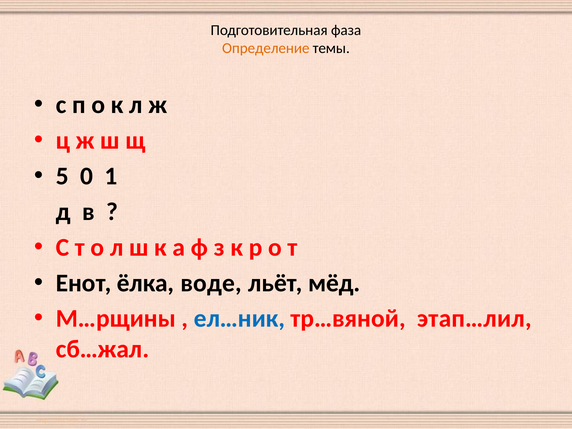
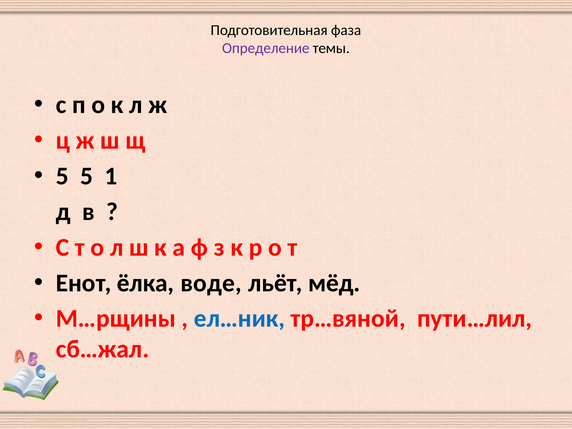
Определение colour: orange -> purple
5 0: 0 -> 5
этап…лил: этап…лил -> пути…лил
